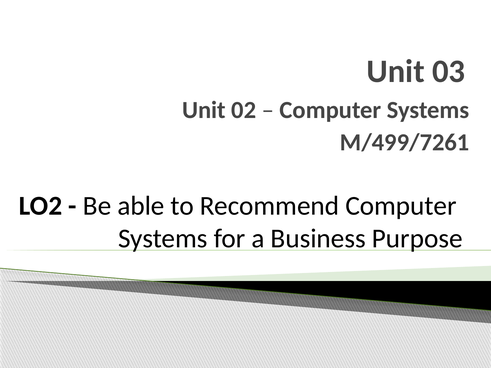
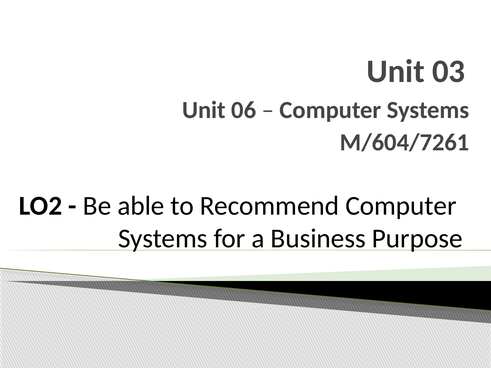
02: 02 -> 06
M/499/7261: M/499/7261 -> M/604/7261
